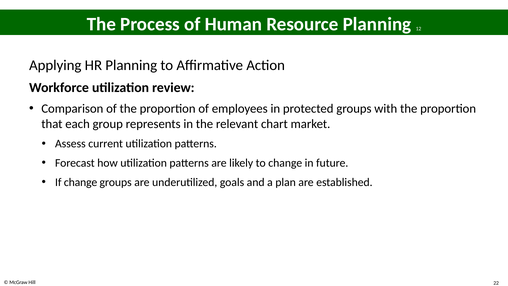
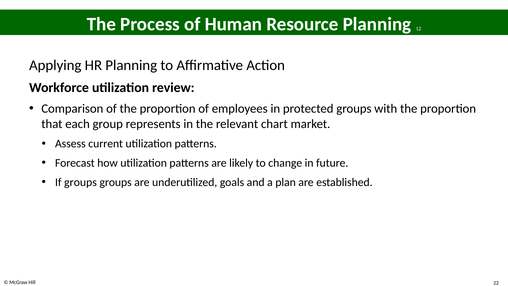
If change: change -> groups
